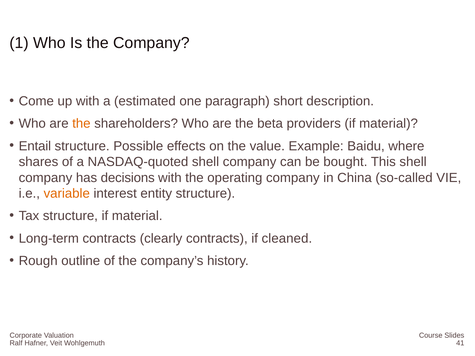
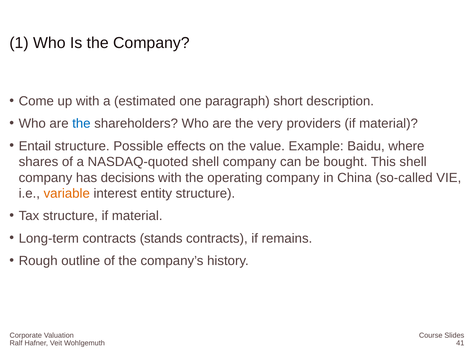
the at (81, 124) colour: orange -> blue
beta: beta -> very
clearly: clearly -> stands
cleaned: cleaned -> remains
